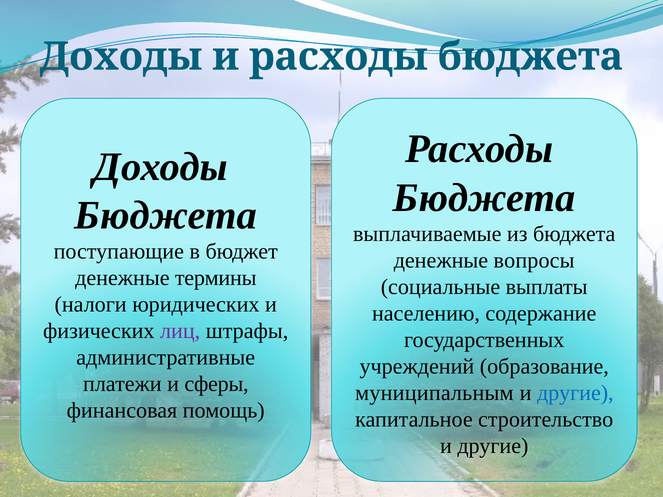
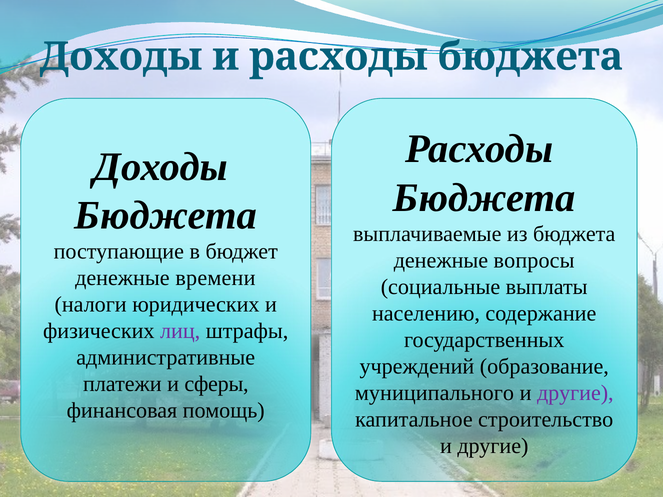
термины: термины -> времени
муниципальным: муниципальным -> муниципального
другие at (575, 393) colour: blue -> purple
